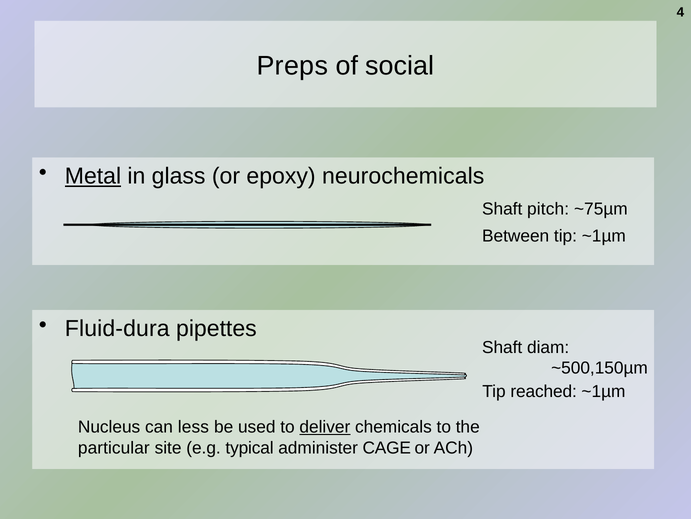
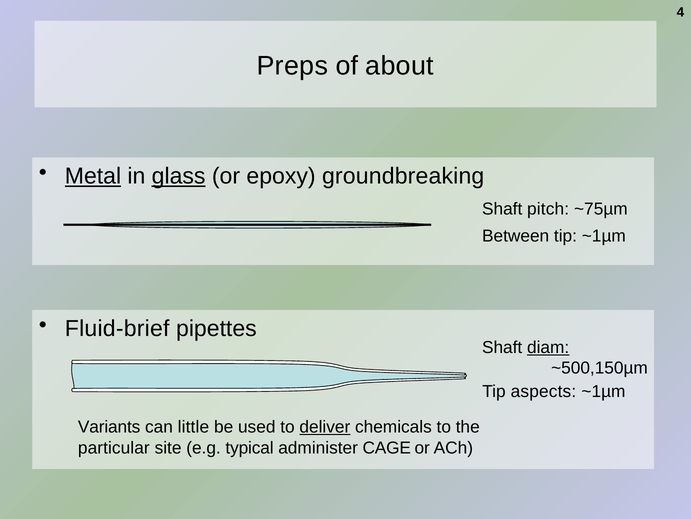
social: social -> about
glass underline: none -> present
neurochemicals: neurochemicals -> groundbreaking
Fluid-dura: Fluid-dura -> Fluid-brief
diam underline: none -> present
reached: reached -> aspects
Nucleus: Nucleus -> Variants
less: less -> little
